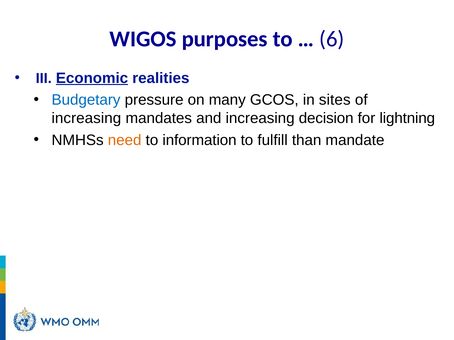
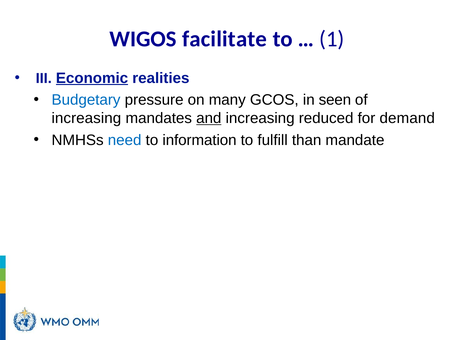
purposes: purposes -> facilitate
6: 6 -> 1
sites: sites -> seen
and underline: none -> present
decision: decision -> reduced
lightning: lightning -> demand
need colour: orange -> blue
